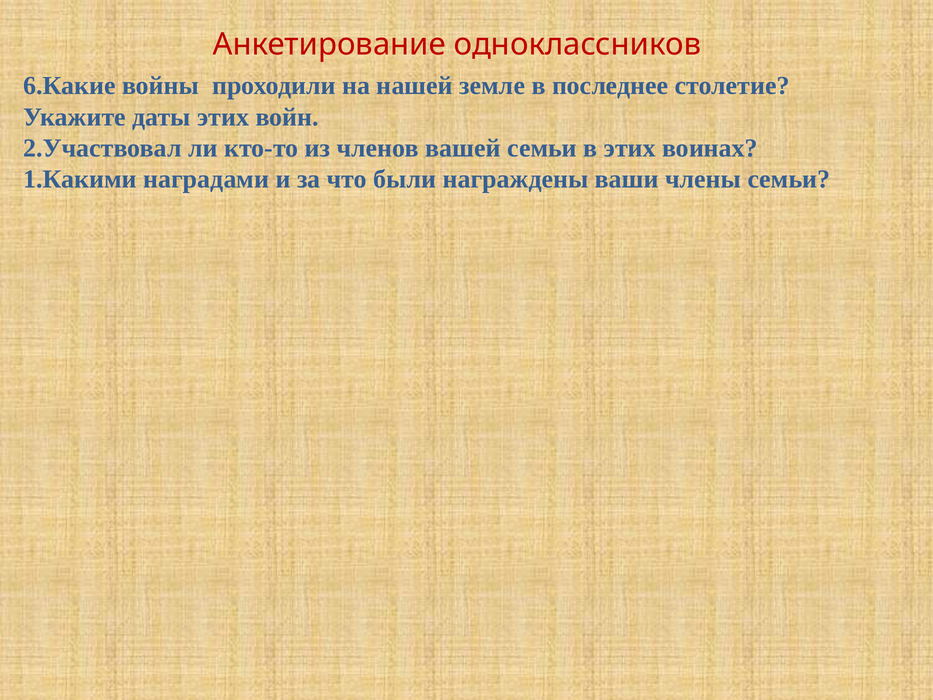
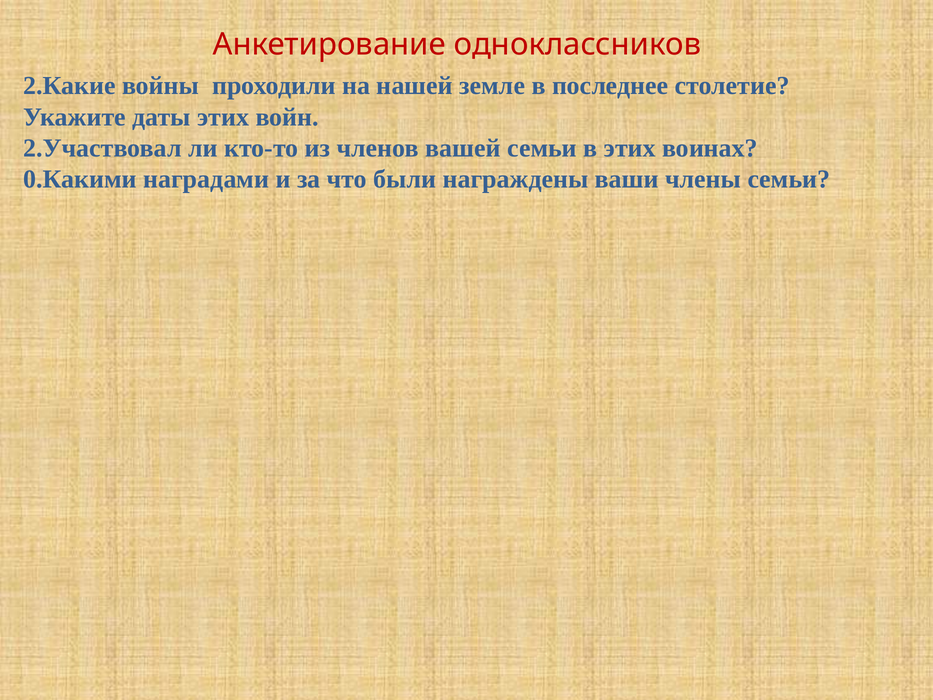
6.Какие: 6.Какие -> 2.Какие
1.Какими: 1.Какими -> 0.Какими
